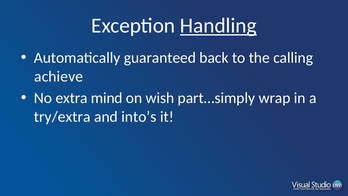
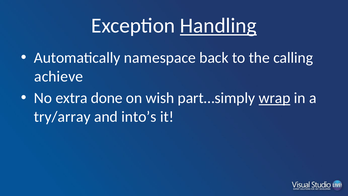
guaranteed: guaranteed -> namespace
mind: mind -> done
wrap underline: none -> present
try/extra: try/extra -> try/array
